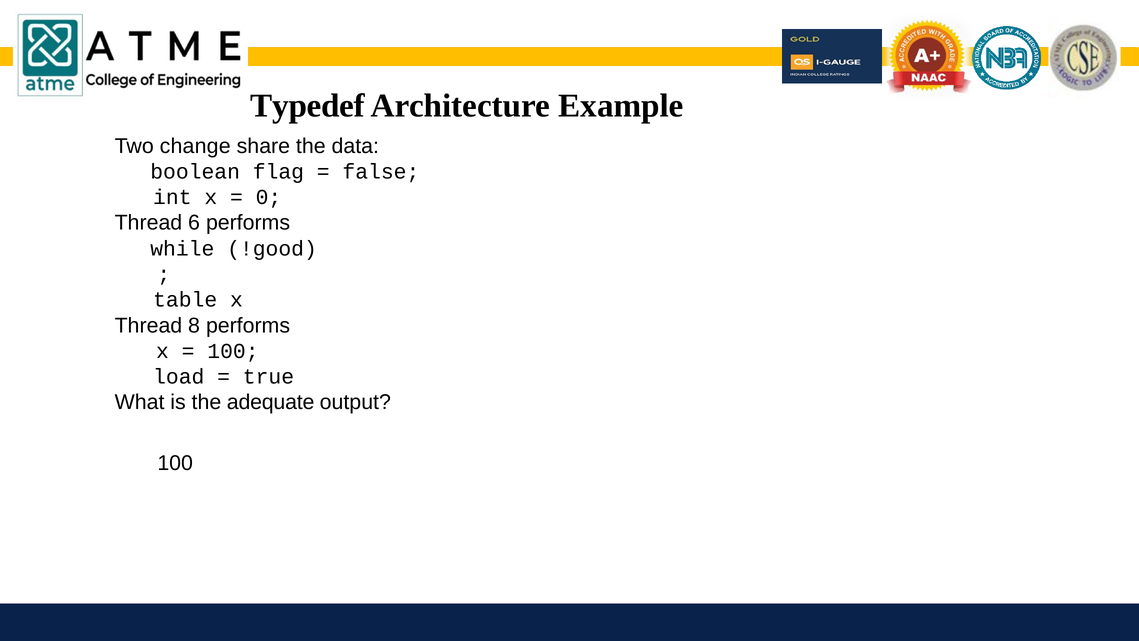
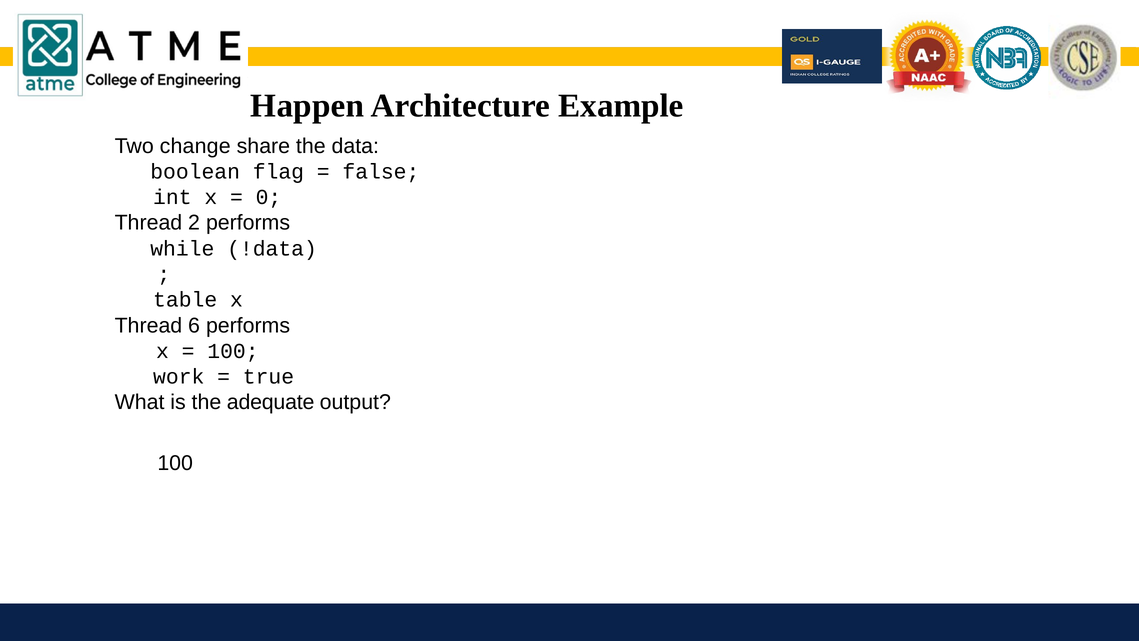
Typedef: Typedef -> Happen
6: 6 -> 2
!good: !good -> !data
8: 8 -> 6
load: load -> work
